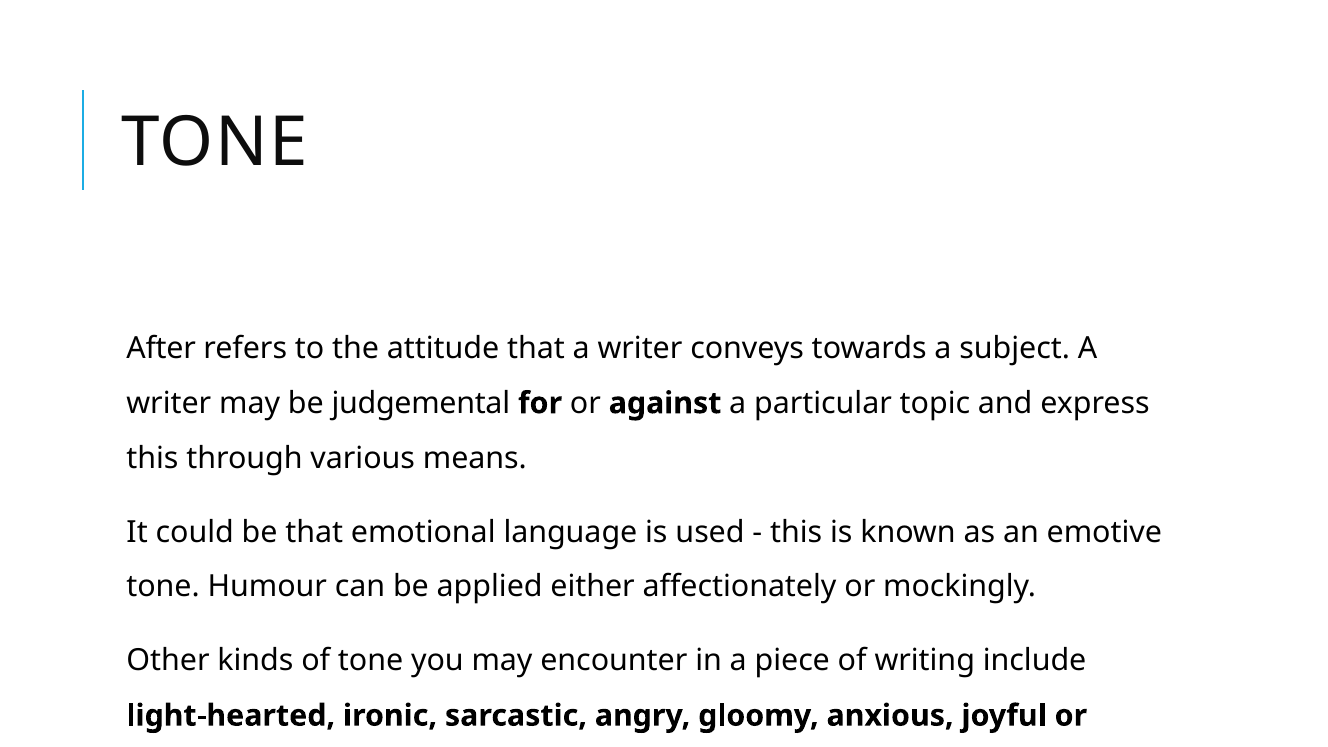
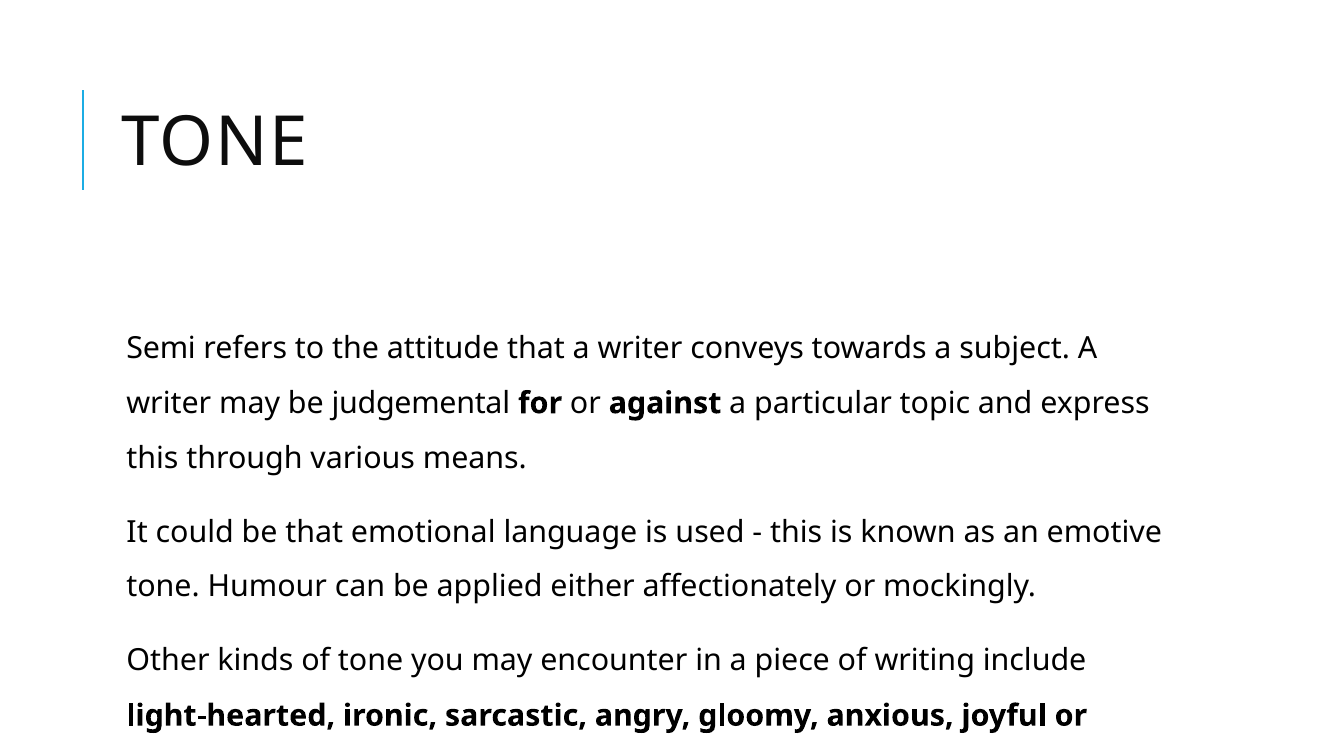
After: After -> Semi
